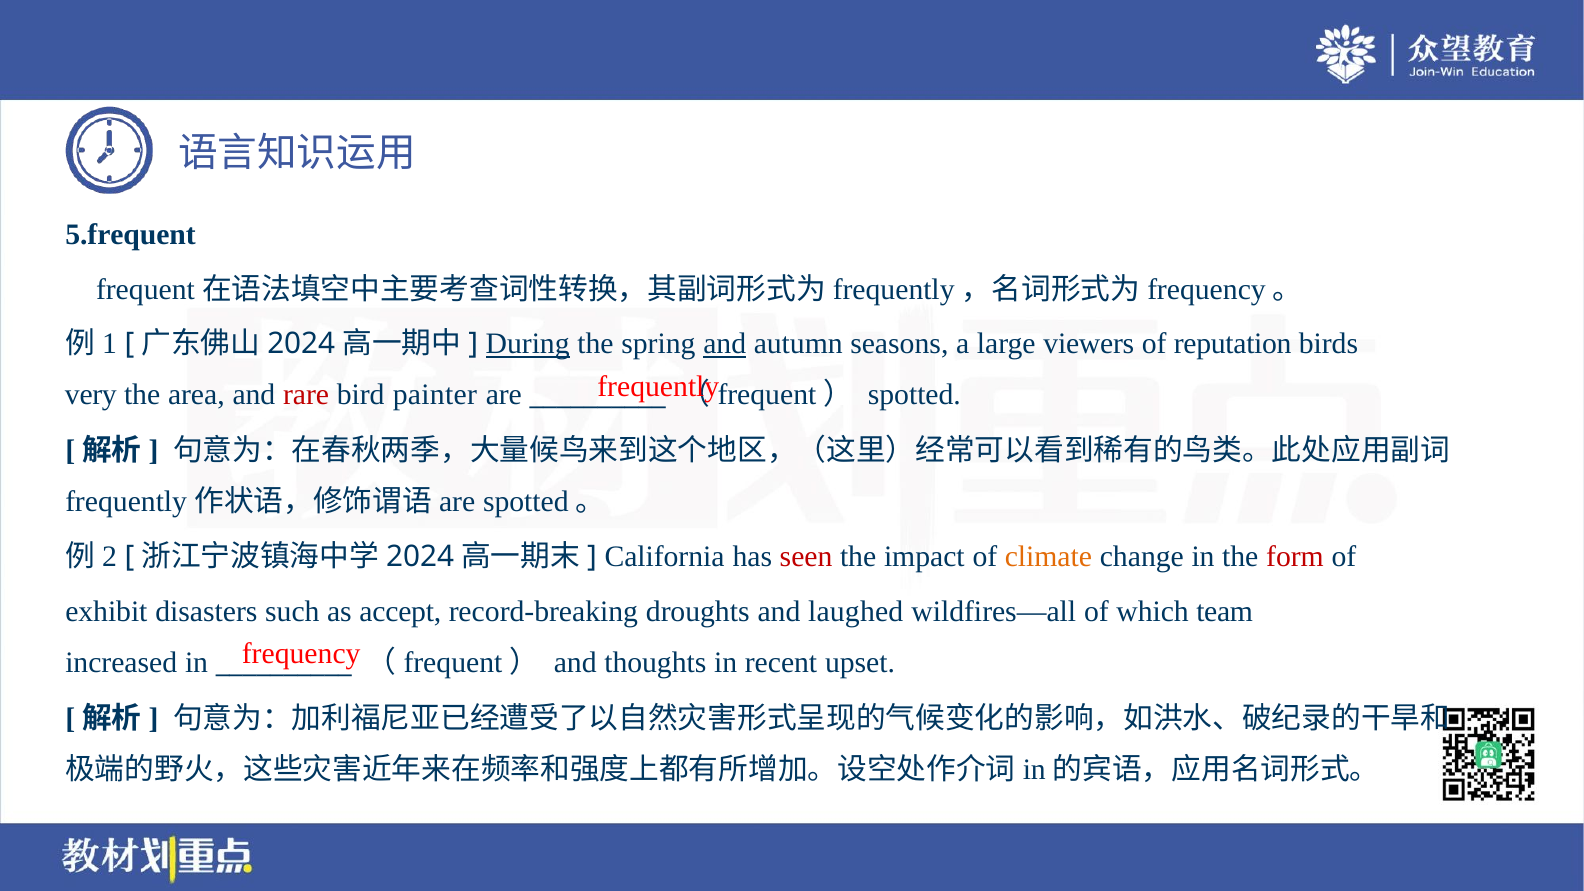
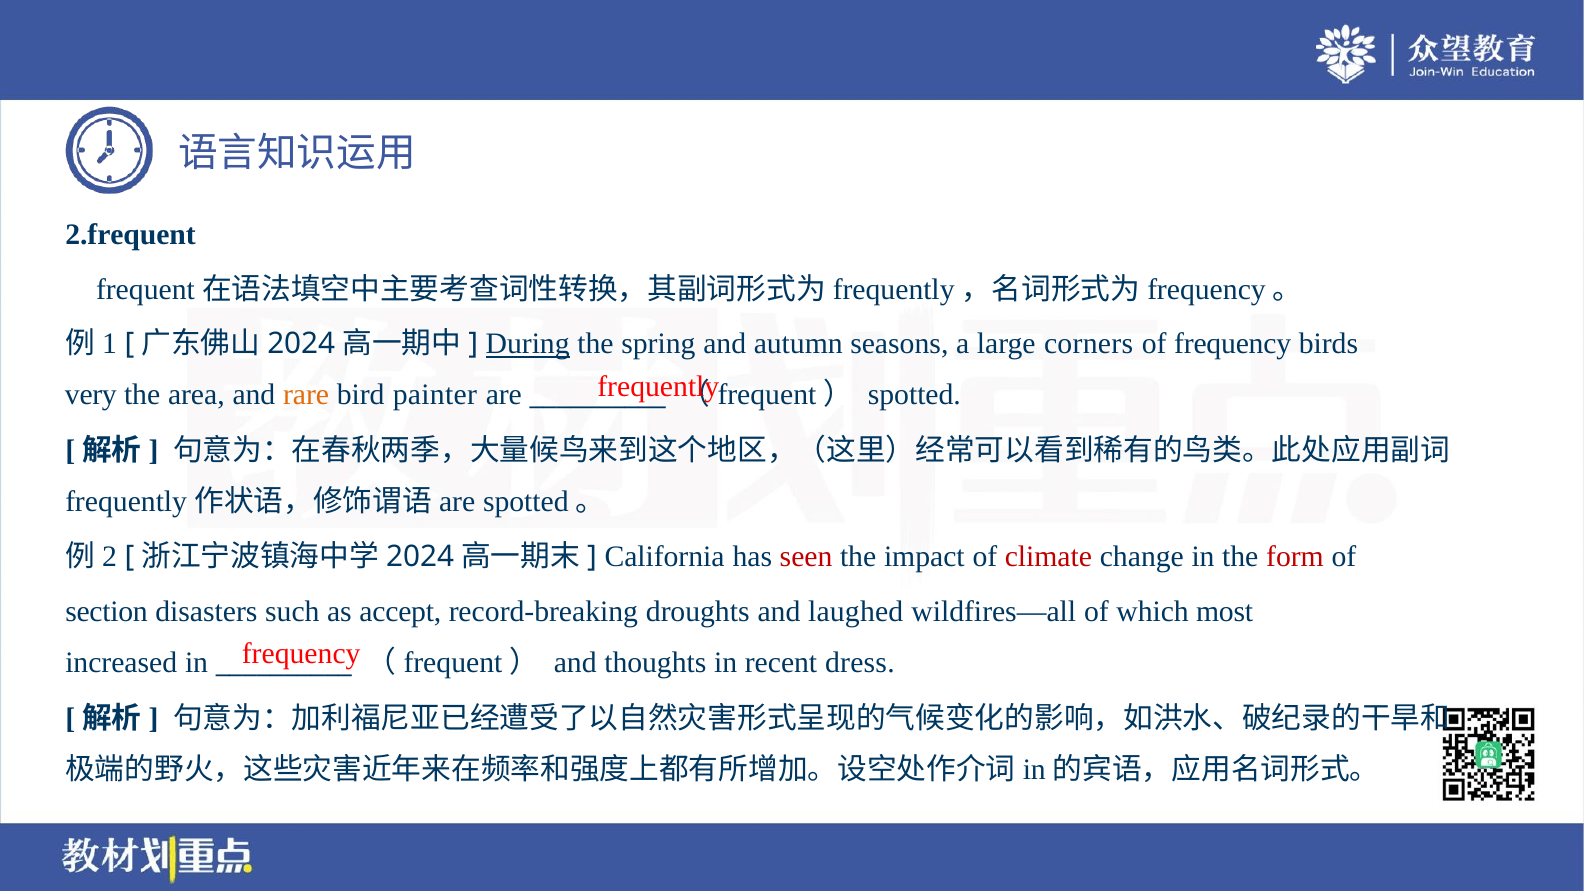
5.frequent: 5.frequent -> 2.frequent
and at (725, 344) underline: present -> none
viewers: viewers -> corners
of reputation: reputation -> frequency
rare colour: red -> orange
climate colour: orange -> red
exhibit: exhibit -> section
team: team -> most
upset: upset -> dress
